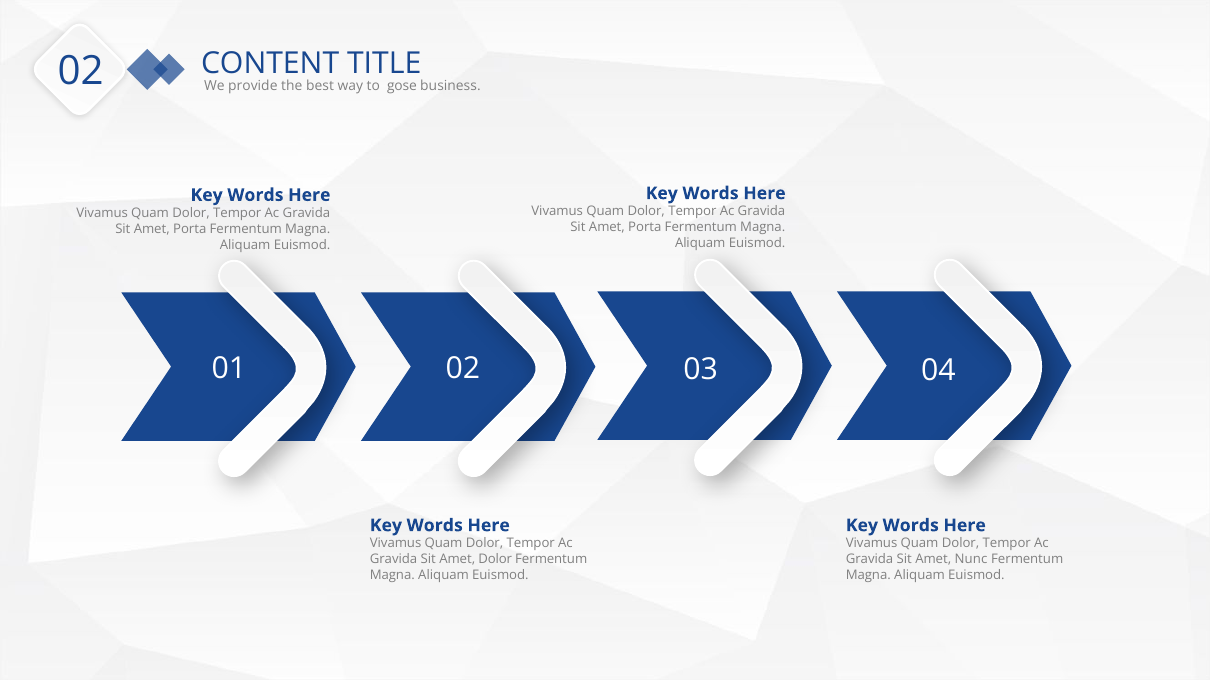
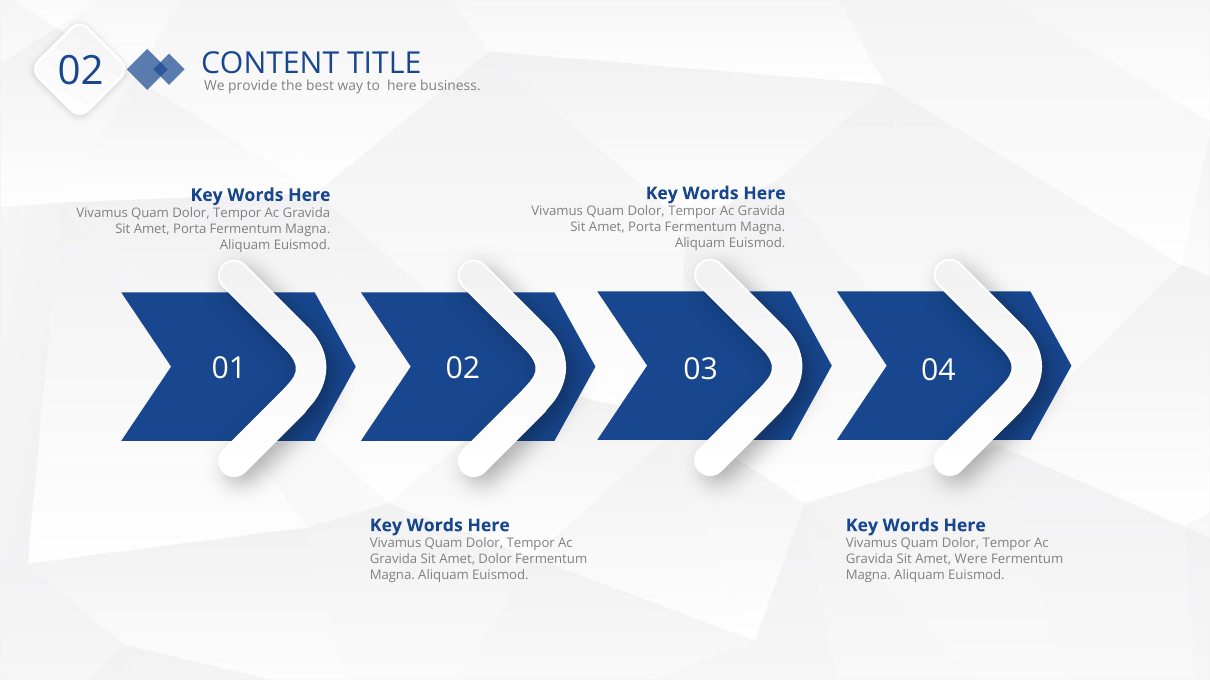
to gose: gose -> here
Nunc: Nunc -> Were
